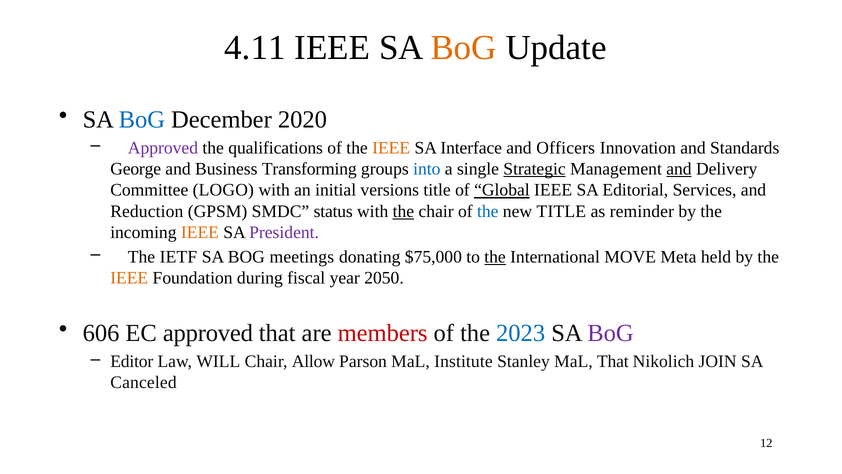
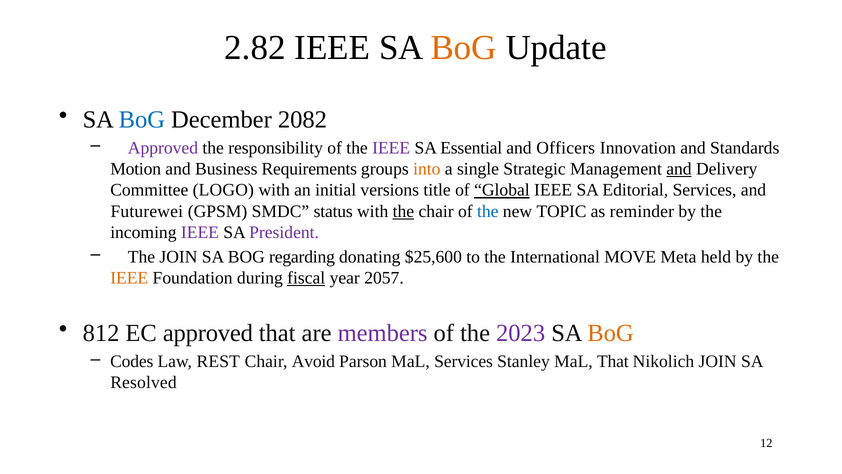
4.11: 4.11 -> 2.82
2020: 2020 -> 2082
qualifications: qualifications -> responsibility
IEEE at (391, 148) colour: orange -> purple
Interface: Interface -> Essential
George: George -> Motion
Transforming: Transforming -> Requirements
into colour: blue -> orange
Strategic underline: present -> none
Reduction: Reduction -> Futurewei
new TITLE: TITLE -> TOPIC
IEEE at (200, 232) colour: orange -> purple
The IETF: IETF -> JOIN
meetings: meetings -> regarding
$75,000: $75,000 -> $25,600
the at (495, 257) underline: present -> none
fiscal underline: none -> present
2050: 2050 -> 2057
606: 606 -> 812
members colour: red -> purple
2023 colour: blue -> purple
BoG at (611, 333) colour: purple -> orange
Editor: Editor -> Codes
WILL: WILL -> REST
Allow: Allow -> Avoid
MaL Institute: Institute -> Services
Canceled: Canceled -> Resolved
